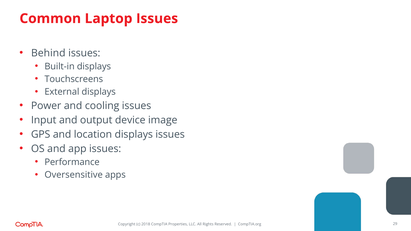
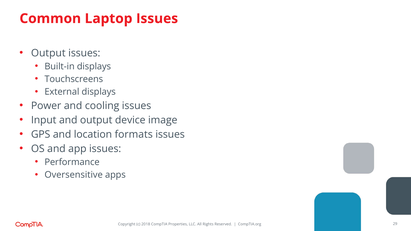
Behind at (48, 53): Behind -> Output
location displays: displays -> formats
